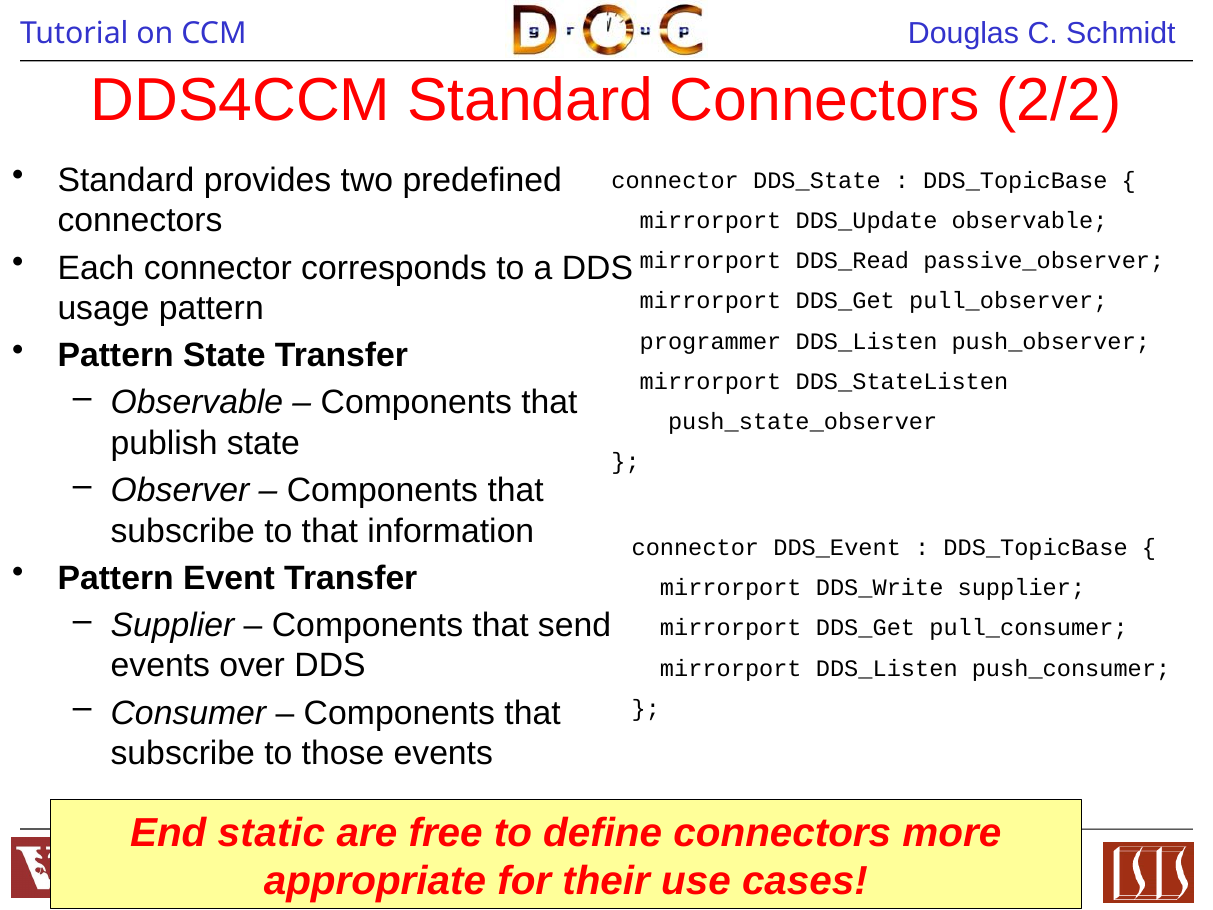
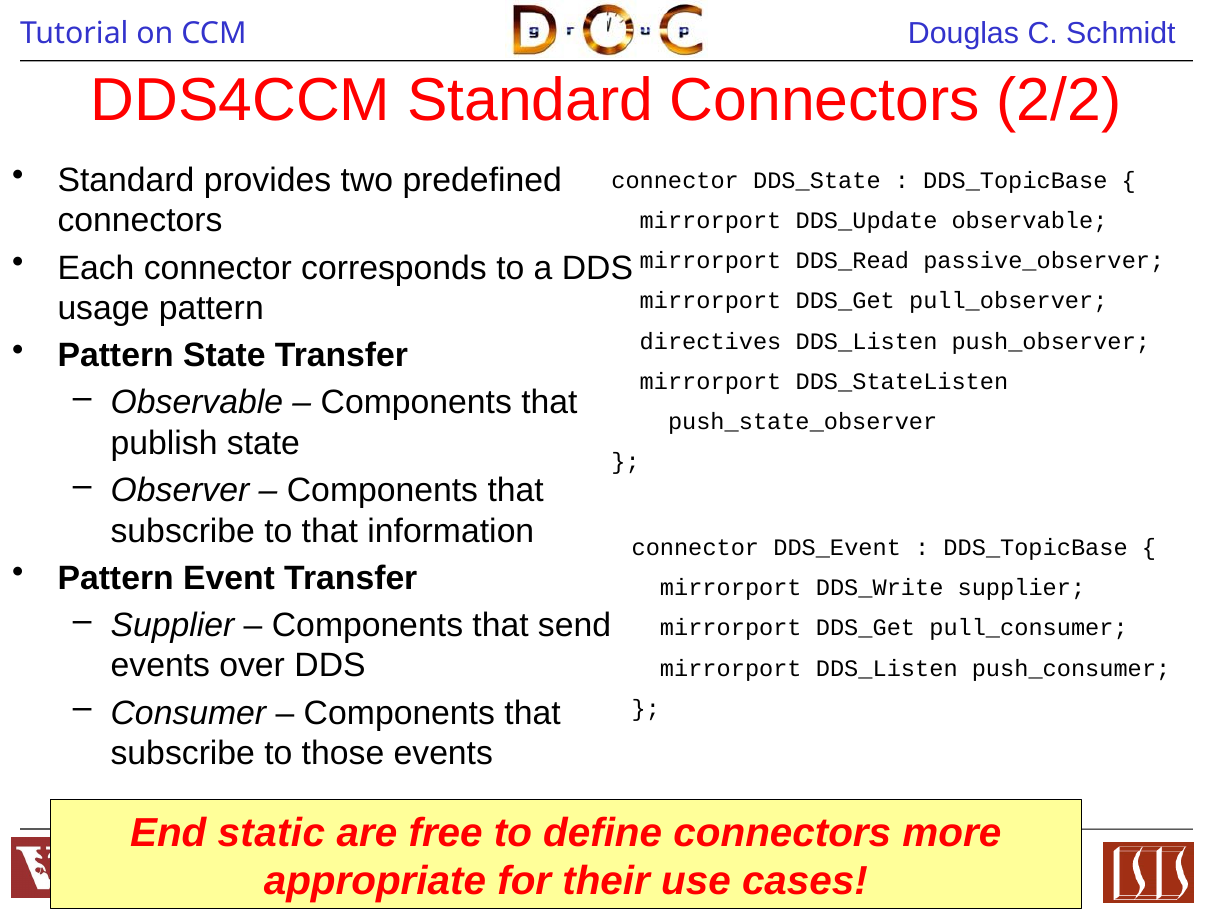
programmer: programmer -> directives
